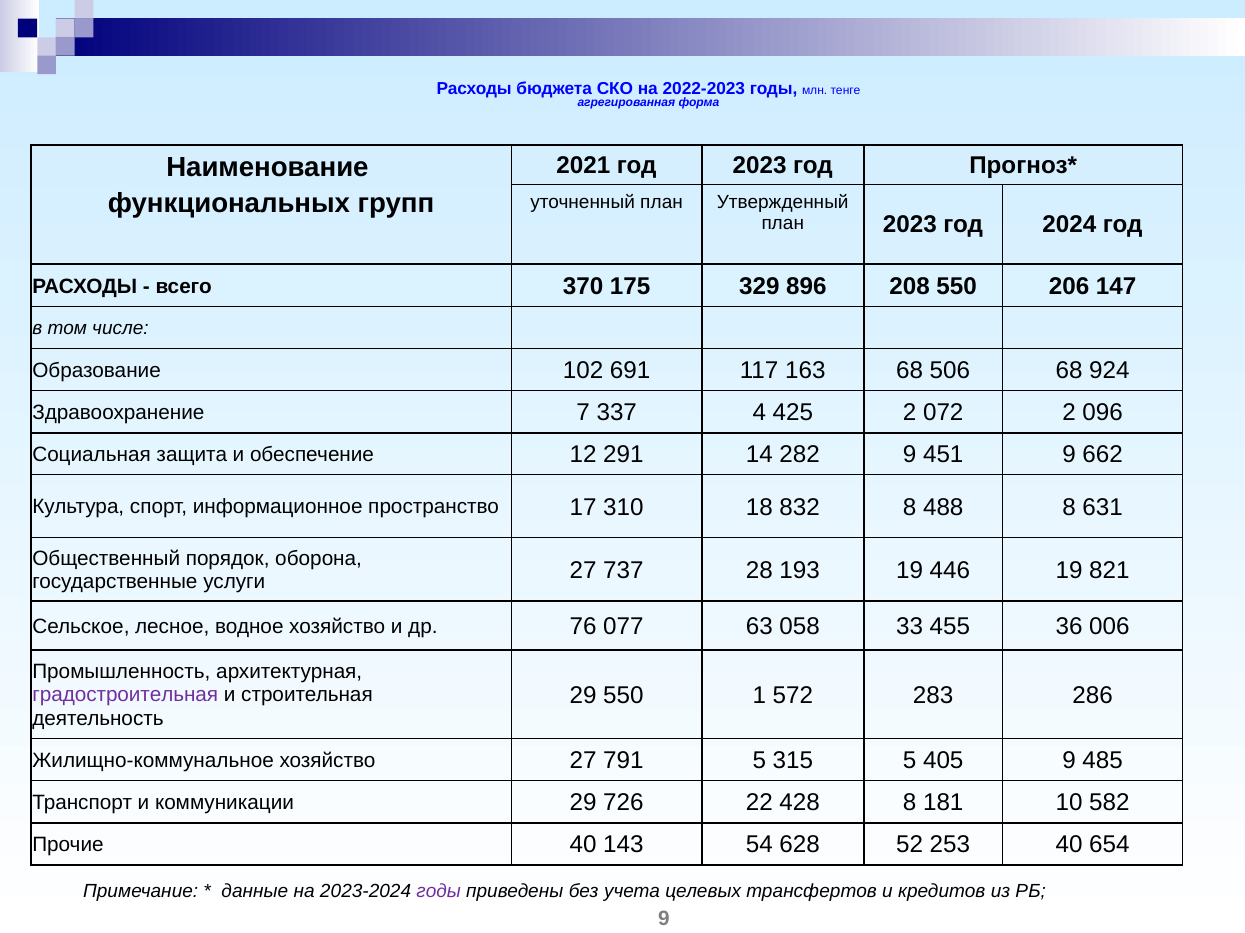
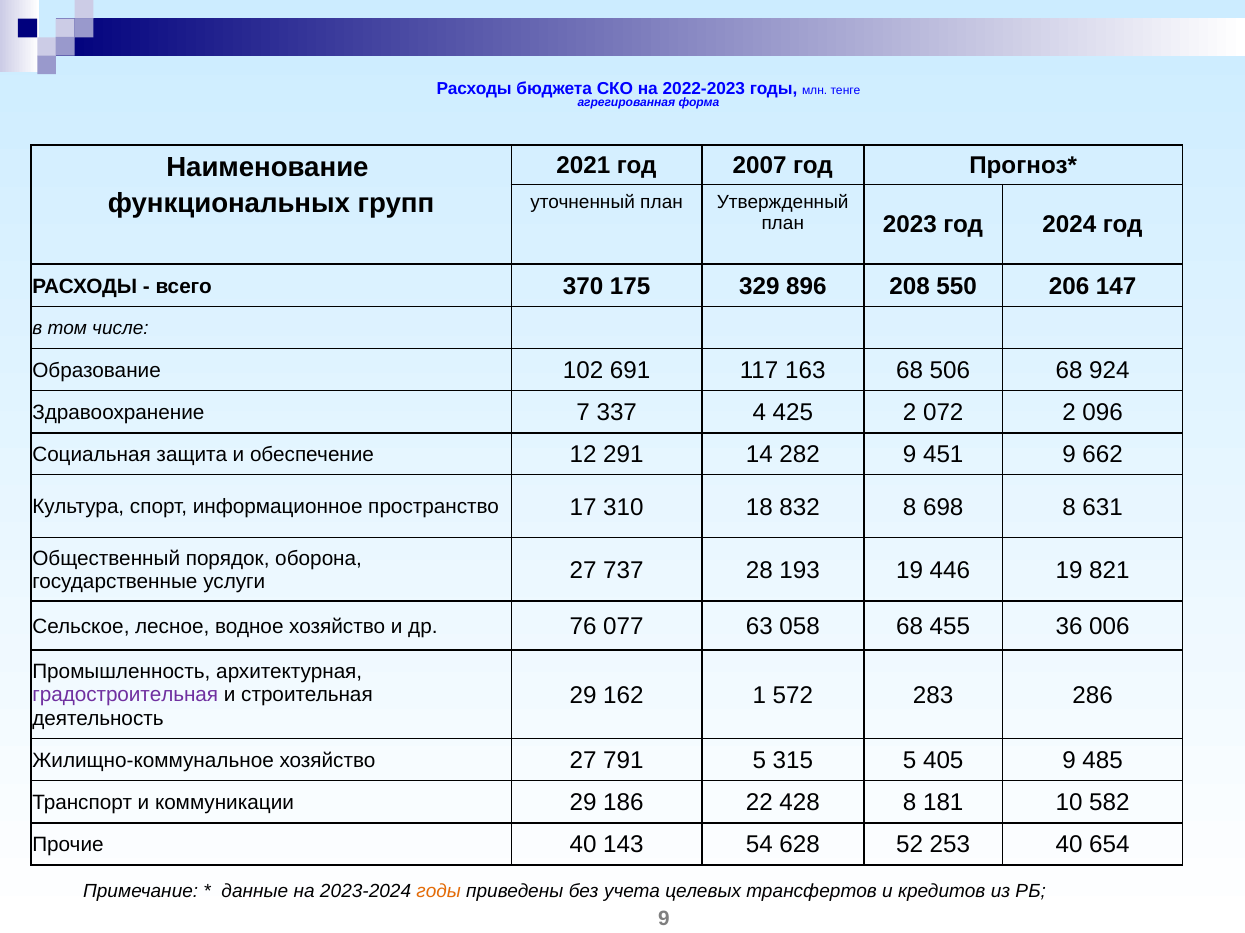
год 2023: 2023 -> 2007
488: 488 -> 698
058 33: 33 -> 68
29 550: 550 -> 162
726: 726 -> 186
годы at (439, 892) colour: purple -> orange
